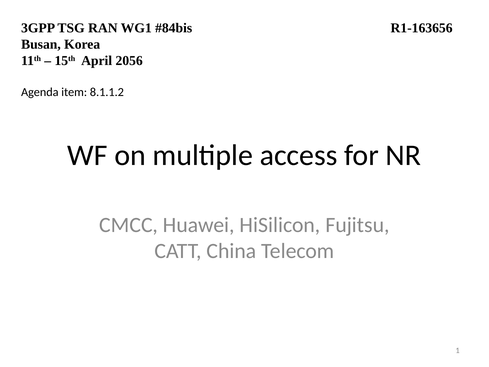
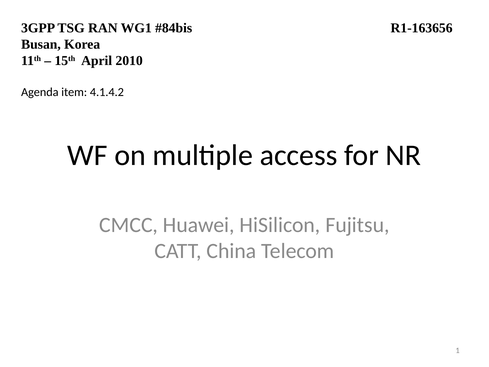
2056: 2056 -> 2010
8.1.1.2: 8.1.1.2 -> 4.1.4.2
